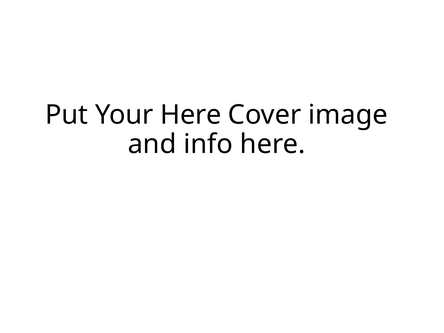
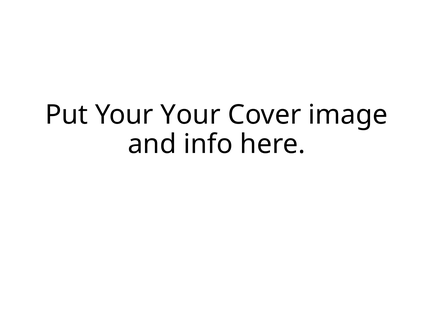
Your Here: Here -> Your
